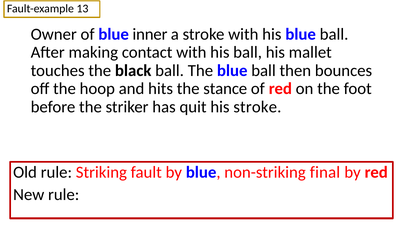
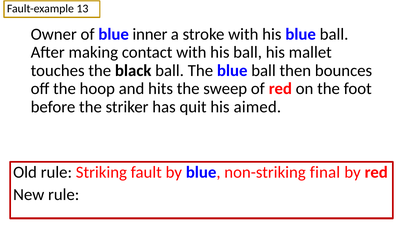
stance: stance -> sweep
his stroke: stroke -> aimed
